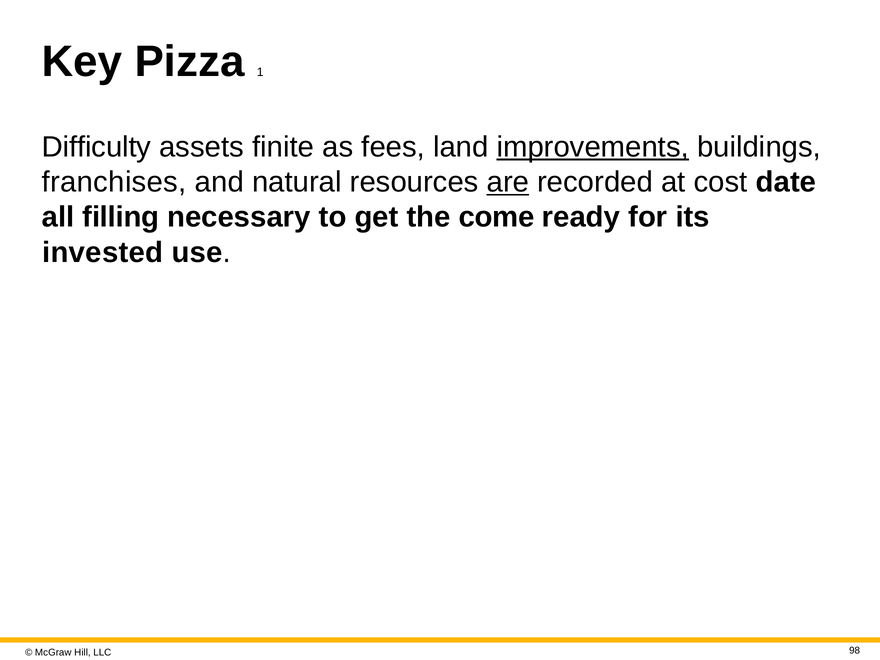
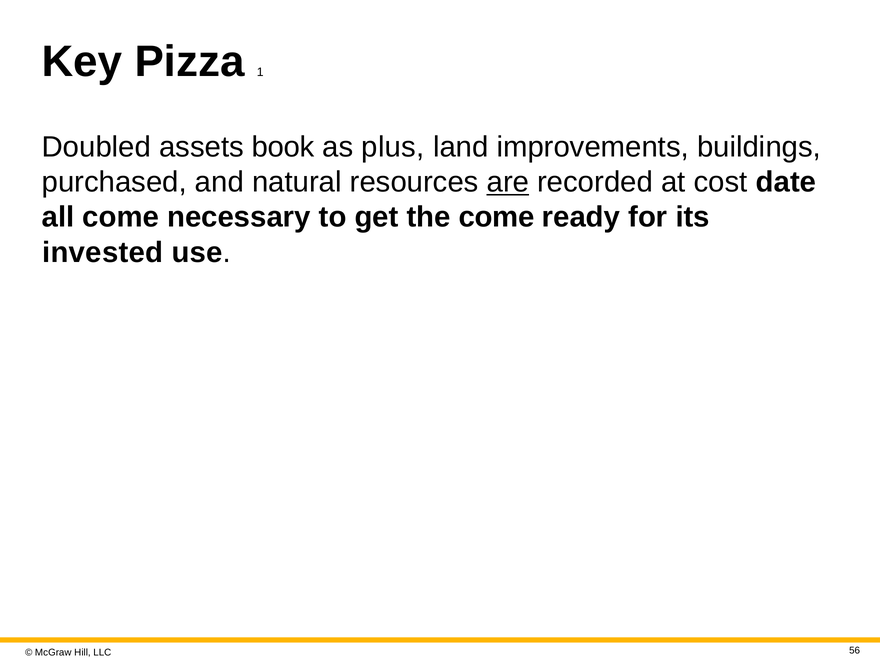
Difficulty: Difficulty -> Doubled
finite: finite -> book
fees: fees -> plus
improvements underline: present -> none
franchises: franchises -> purchased
all filling: filling -> come
98: 98 -> 56
